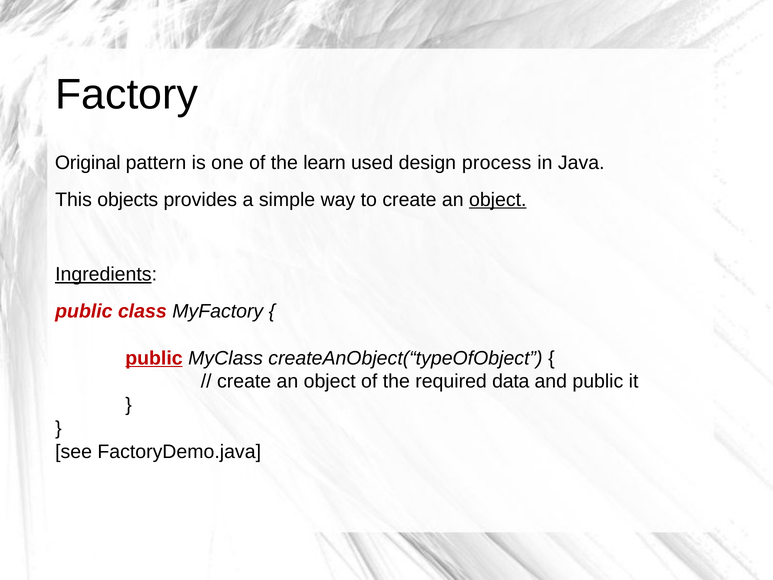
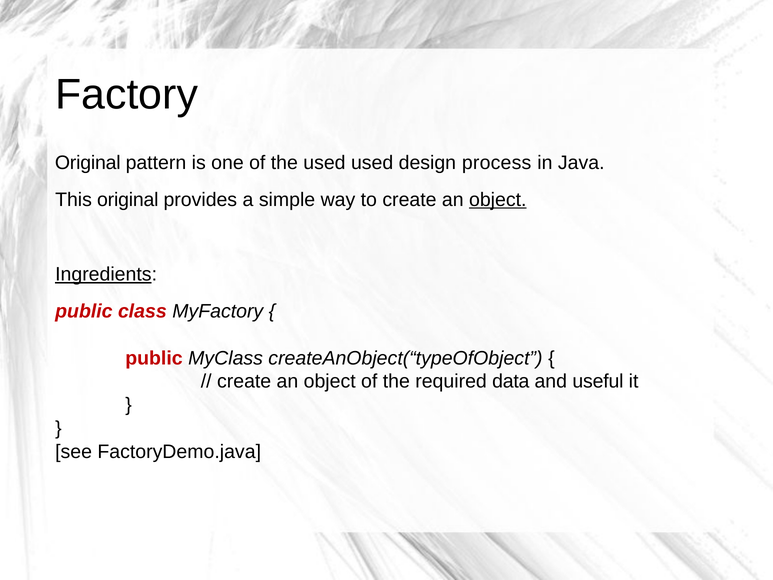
the learn: learn -> used
This objects: objects -> original
public at (154, 358) underline: present -> none
and public: public -> useful
